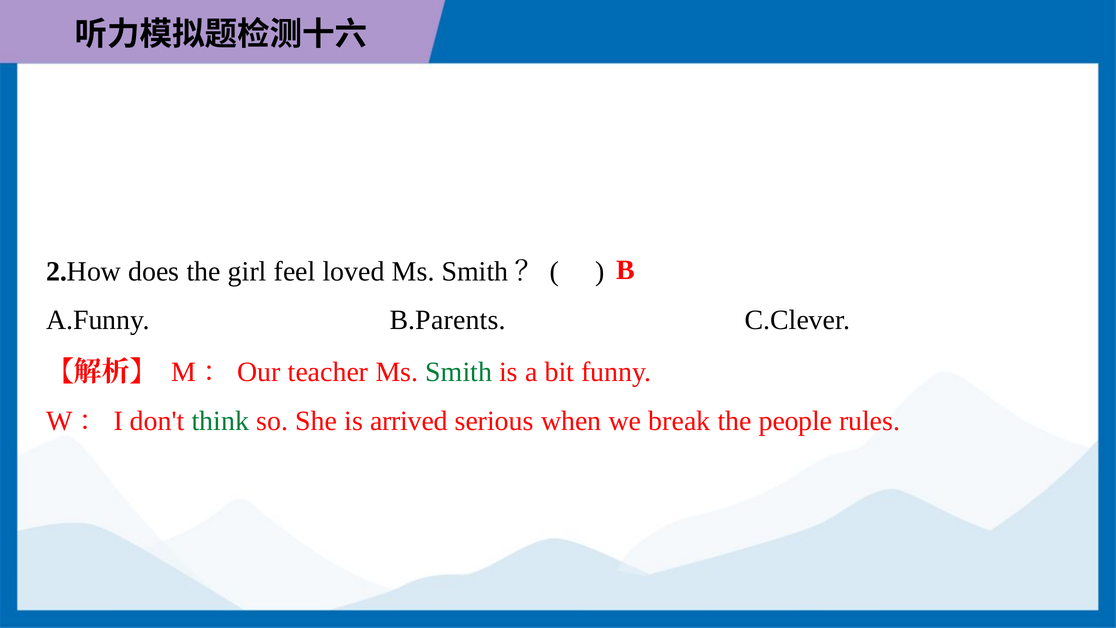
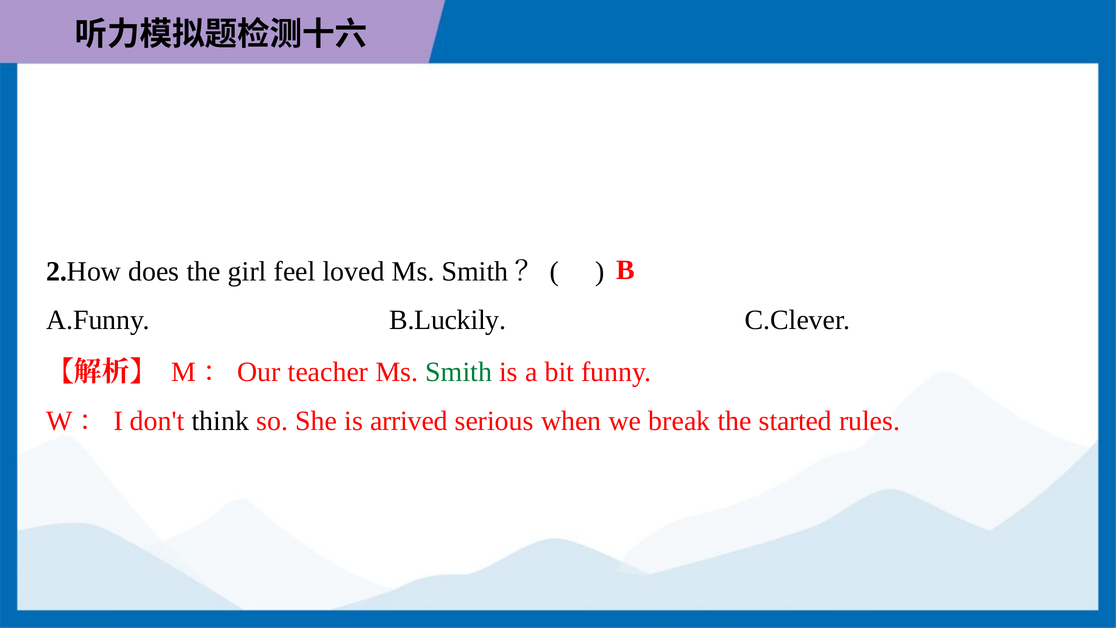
B.Parents: B.Parents -> B.Luckily
think colour: green -> black
people: people -> started
